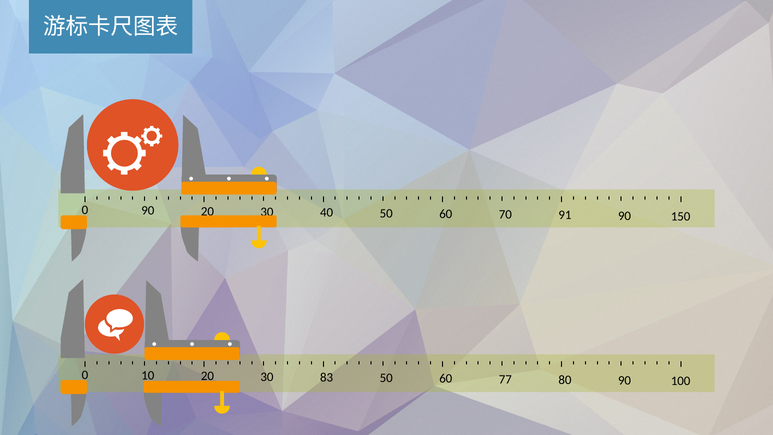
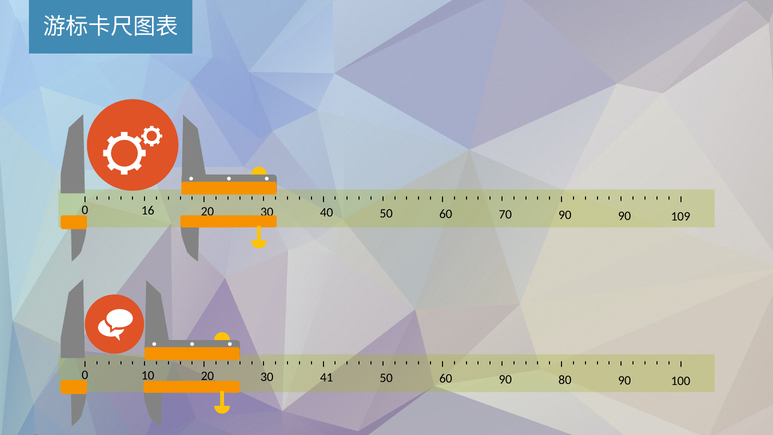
90 at (148, 211): 90 -> 16
70 91: 91 -> 90
150: 150 -> 109
83: 83 -> 41
60 77: 77 -> 90
